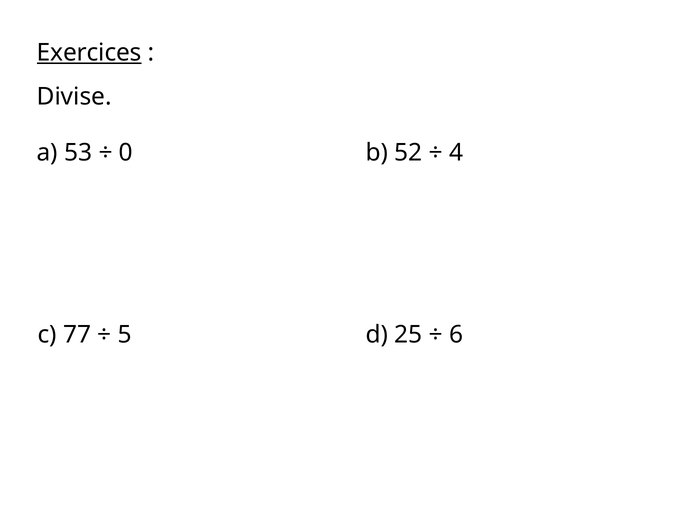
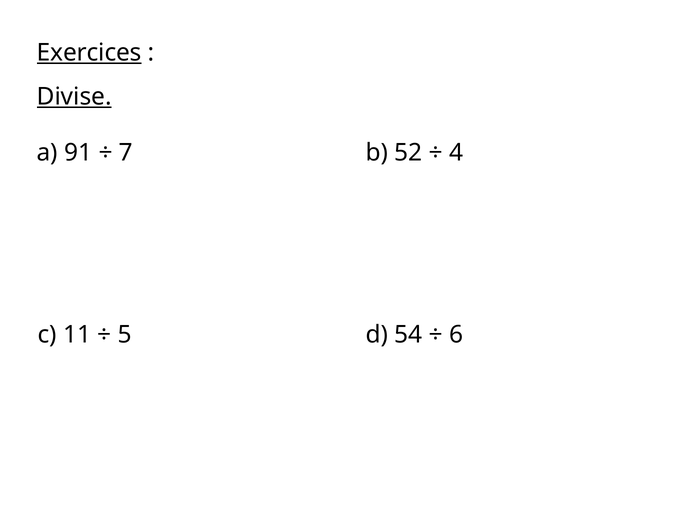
Divise underline: none -> present
53: 53 -> 91
0: 0 -> 7
77: 77 -> 11
25: 25 -> 54
